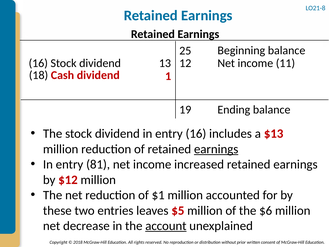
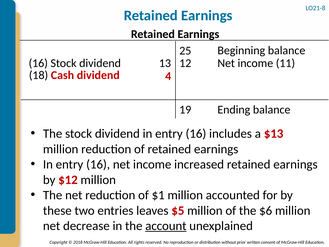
1: 1 -> 4
earnings at (216, 149) underline: present -> none
81 at (98, 164): 81 -> 16
